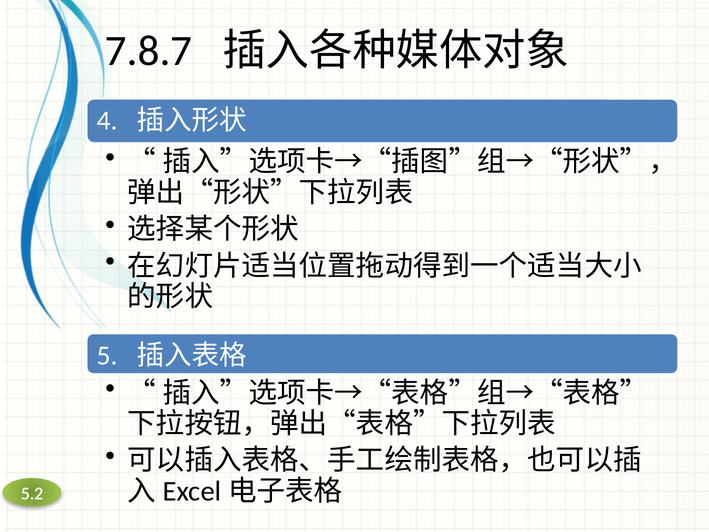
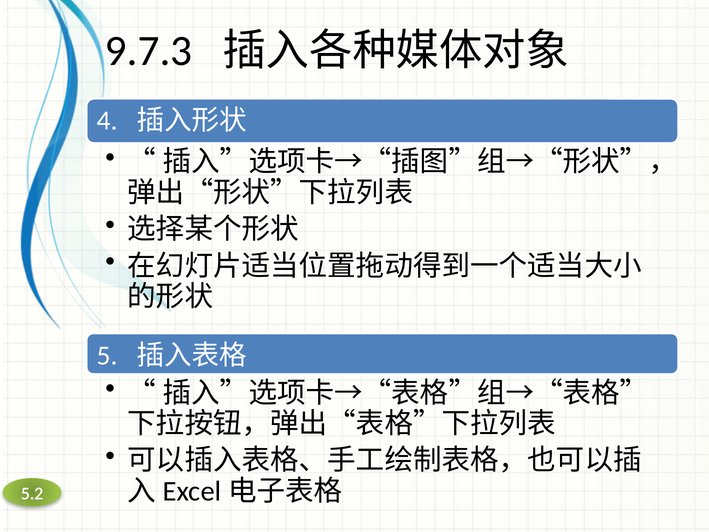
7.8.7: 7.8.7 -> 9.7.3
